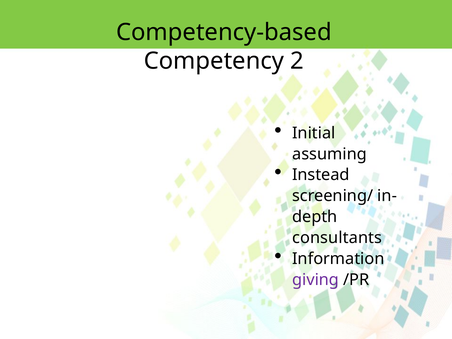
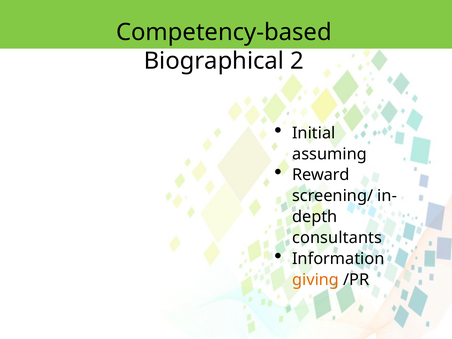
Competency: Competency -> Biographical
Instead: Instead -> Reward
giving colour: purple -> orange
